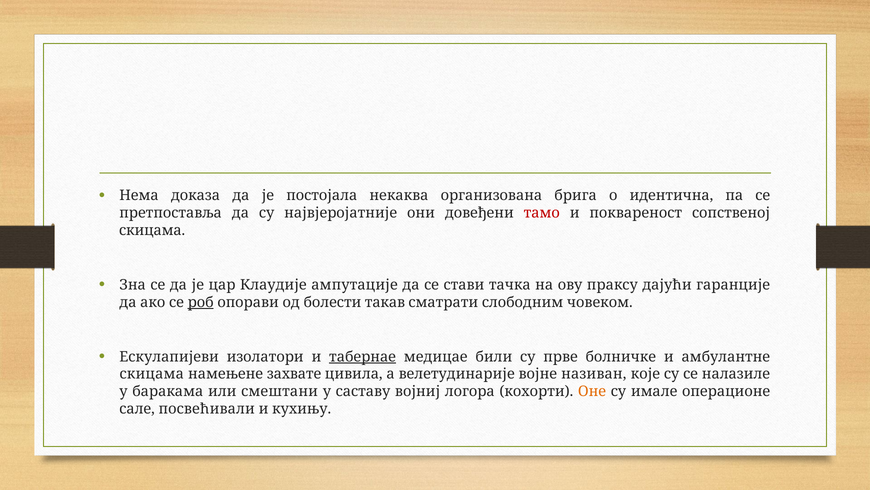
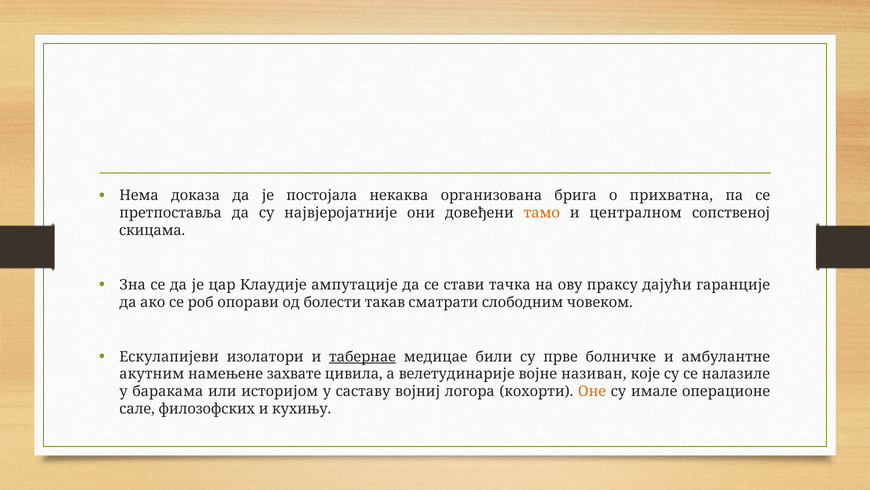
идентична: идентична -> прихватна
тамо colour: red -> orange
поквареност: поквареност -> централном
роб underline: present -> none
скицама at (152, 374): скицама -> акутним
смештани: смештани -> историјом
посвећивали: посвећивали -> филозофских
